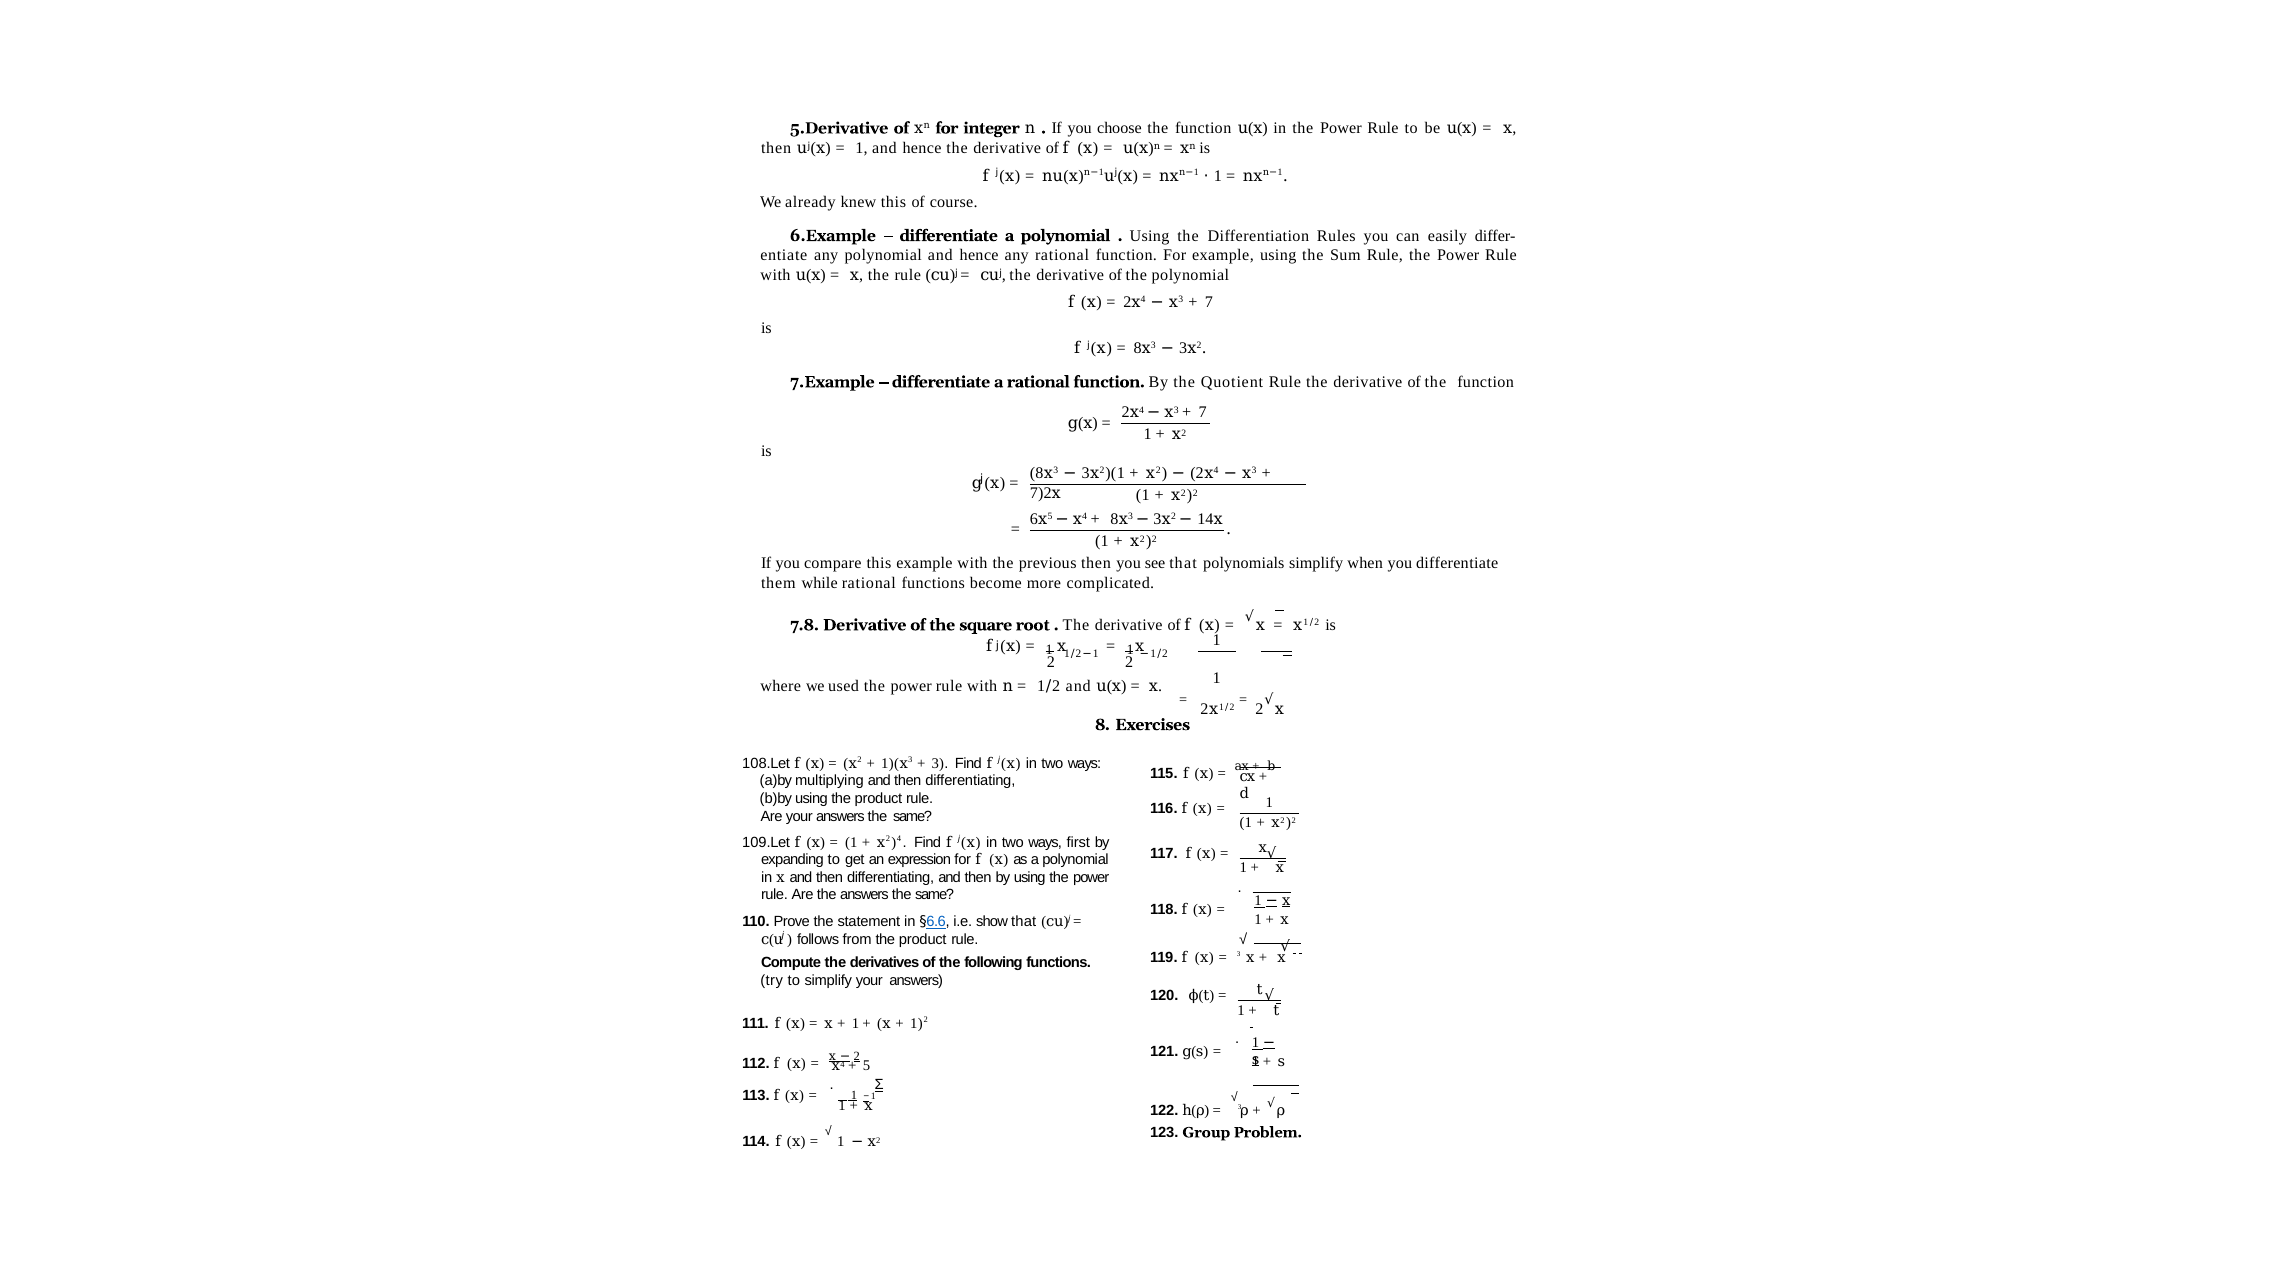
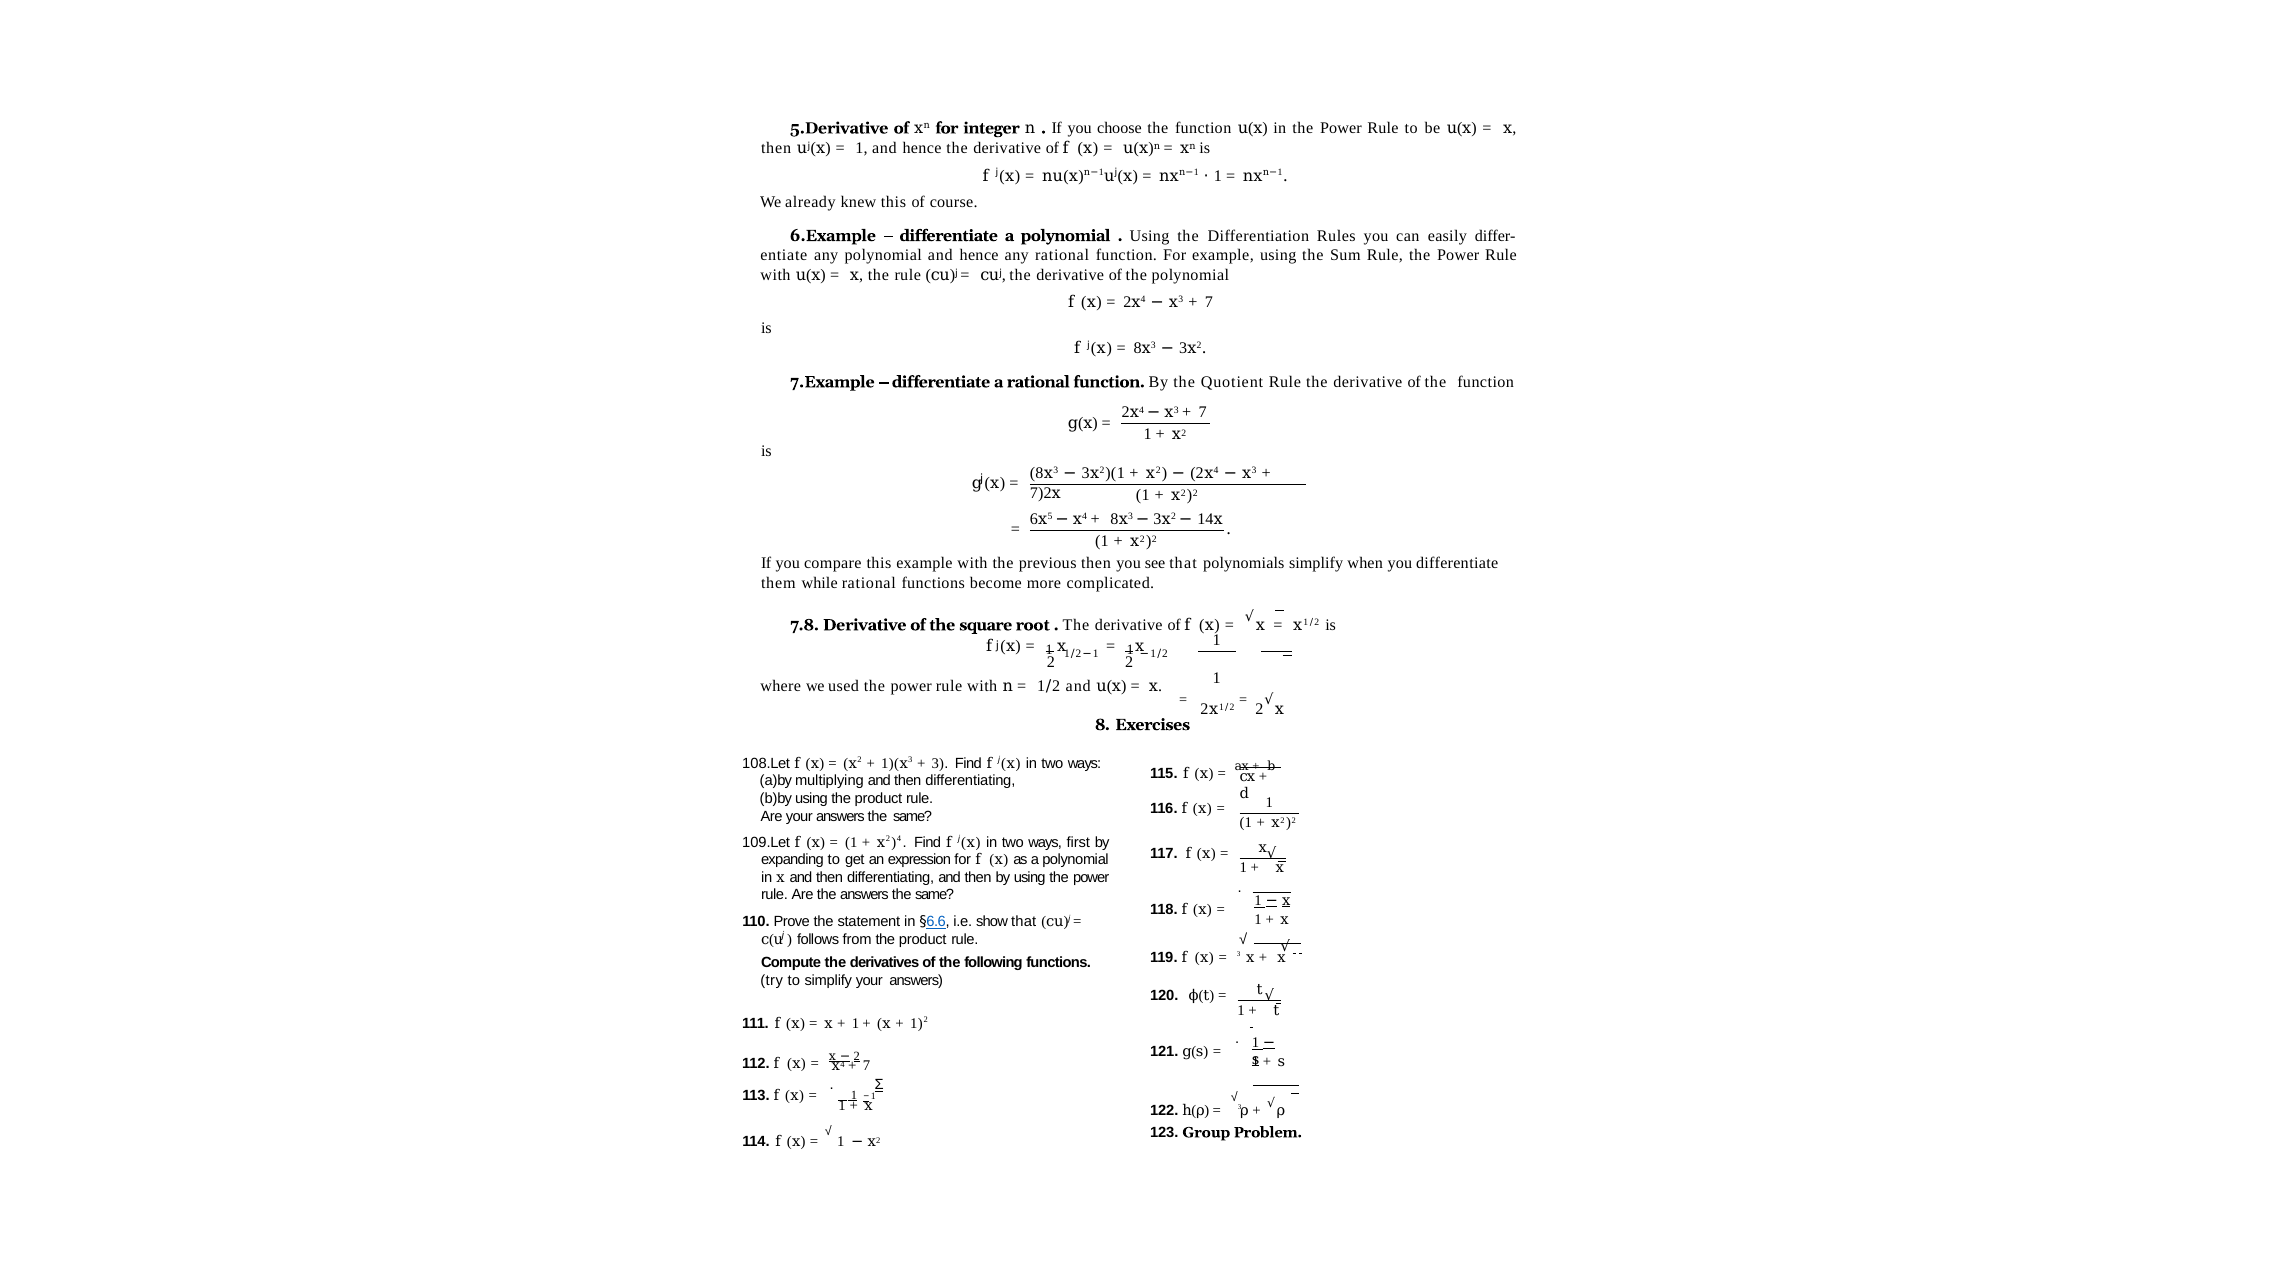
5 at (867, 1066): 5 -> 7
